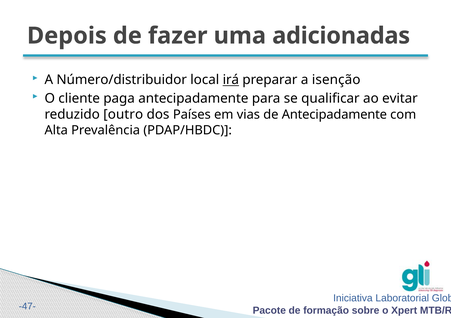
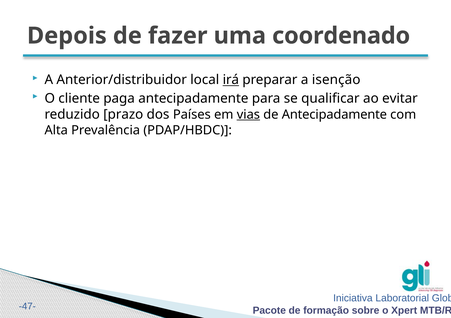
adicionadas: adicionadas -> coordenado
Número/distribuidor: Número/distribuidor -> Anterior/distribuidor
outro: outro -> prazo
vias underline: none -> present
